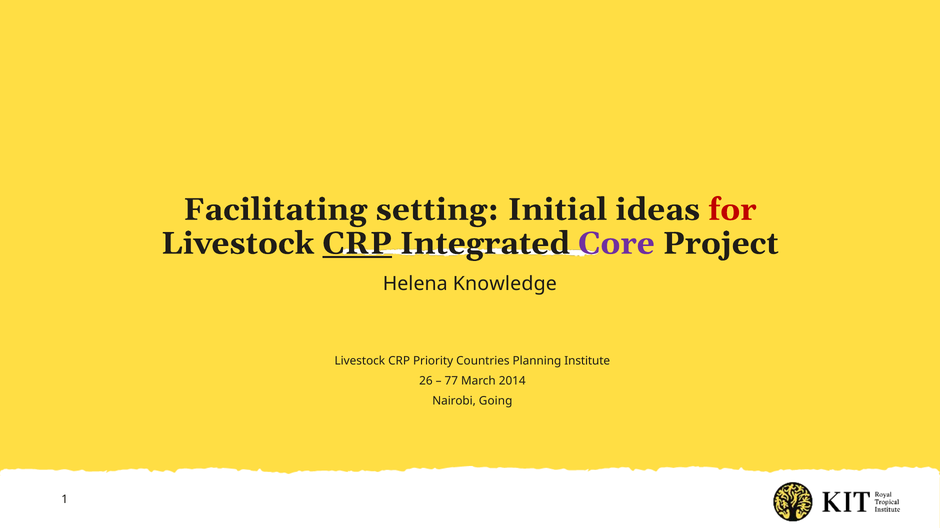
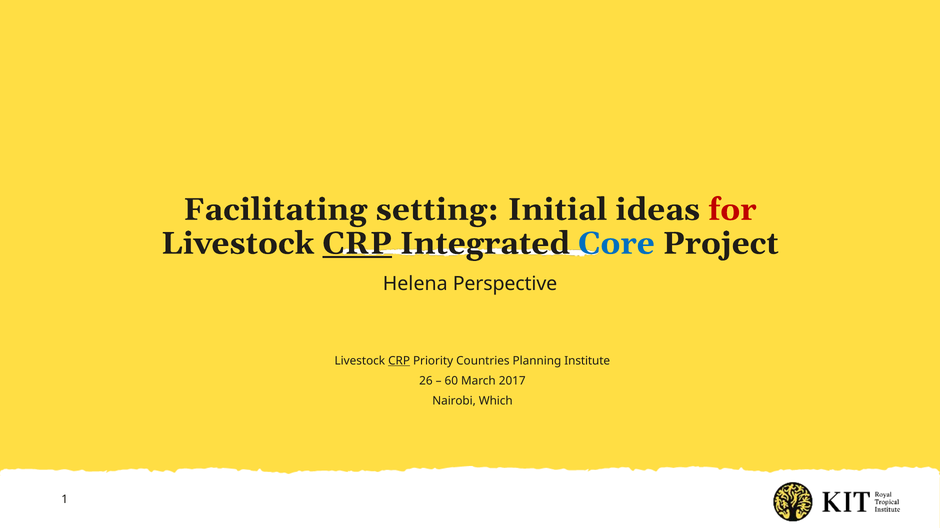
Core colour: purple -> blue
Knowledge: Knowledge -> Perspective
CRP at (399, 361) underline: none -> present
77: 77 -> 60
2014: 2014 -> 2017
Going: Going -> Which
